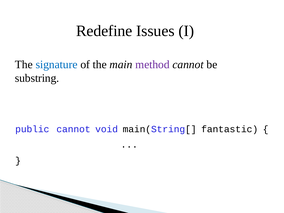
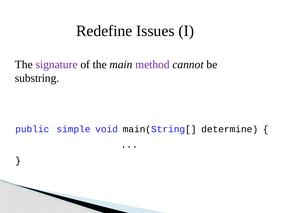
signature colour: blue -> purple
public cannot: cannot -> simple
fantastic: fantastic -> determine
